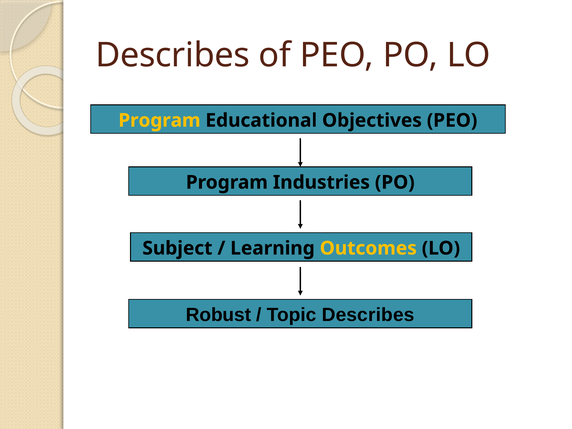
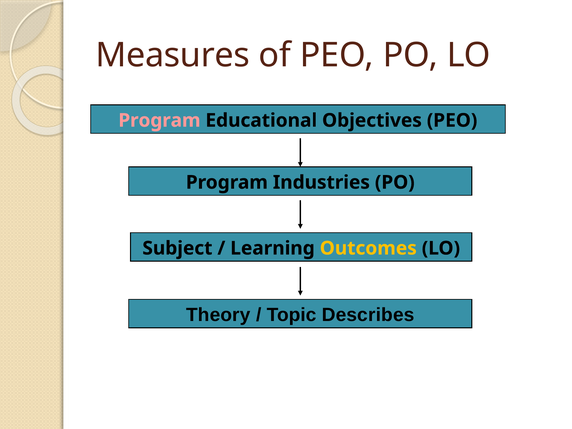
Describes at (173, 55): Describes -> Measures
Program at (159, 120) colour: yellow -> pink
Robust: Robust -> Theory
